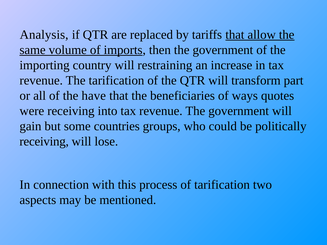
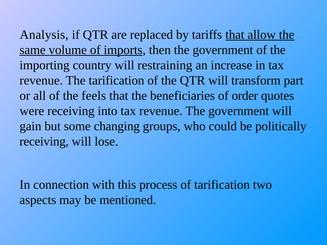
have: have -> feels
ways: ways -> order
countries: countries -> changing
